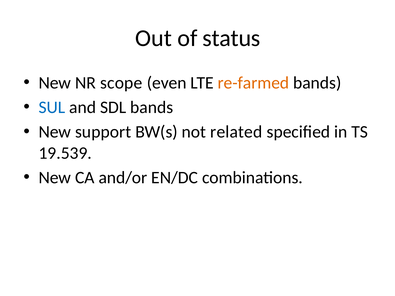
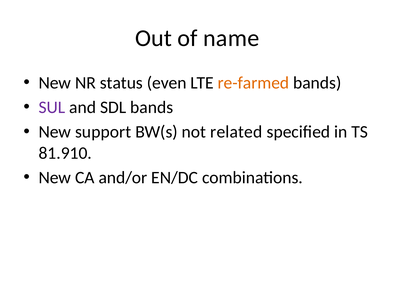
status: status -> name
scope: scope -> status
SUL colour: blue -> purple
19.539: 19.539 -> 81.910
